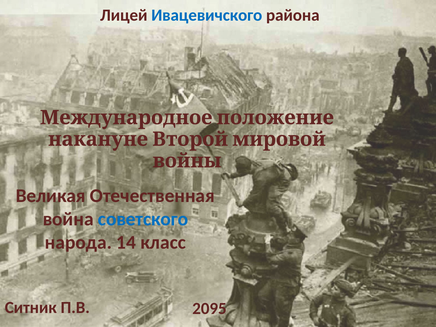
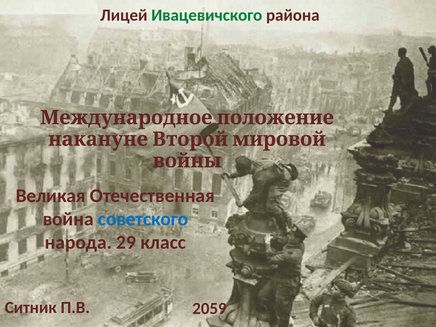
Ивацевичского colour: blue -> green
14: 14 -> 29
2095: 2095 -> 2059
